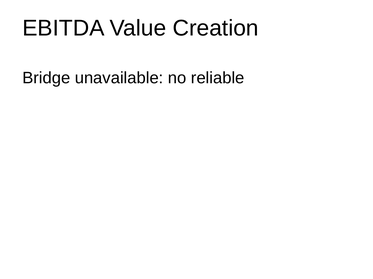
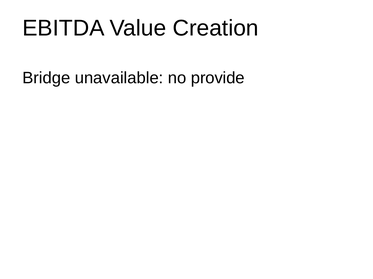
reliable: reliable -> provide
